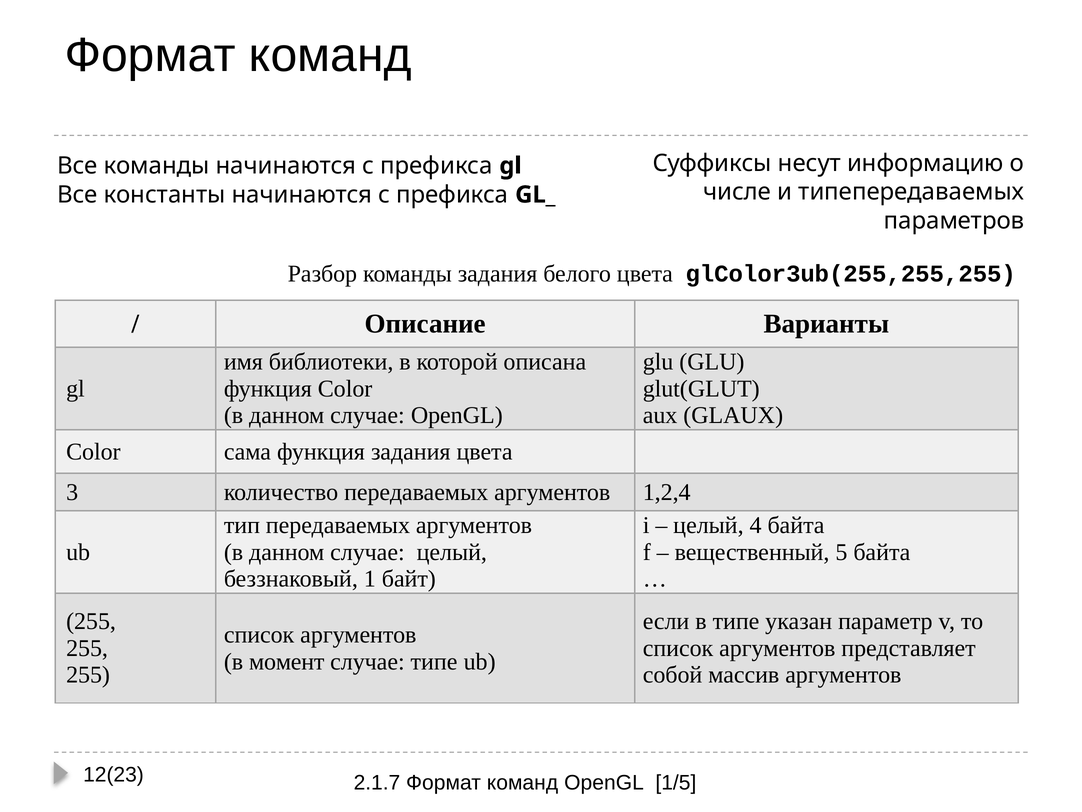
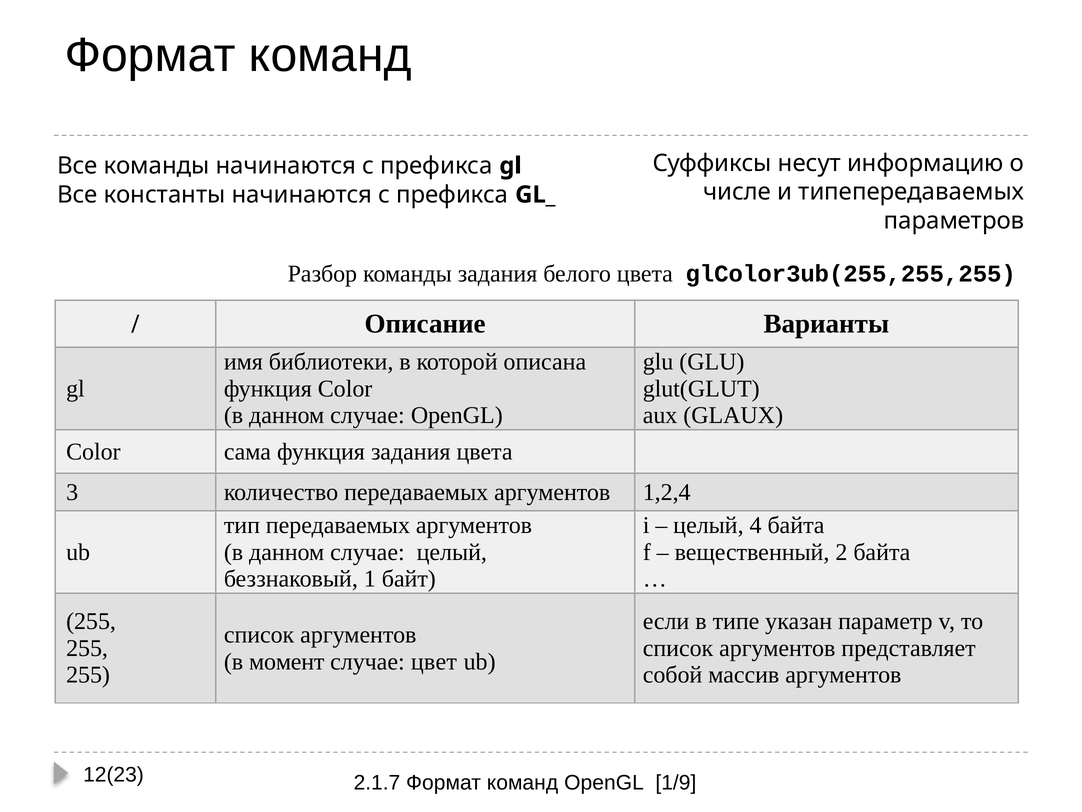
5: 5 -> 2
случае типе: типе -> цвет
1/5: 1/5 -> 1/9
